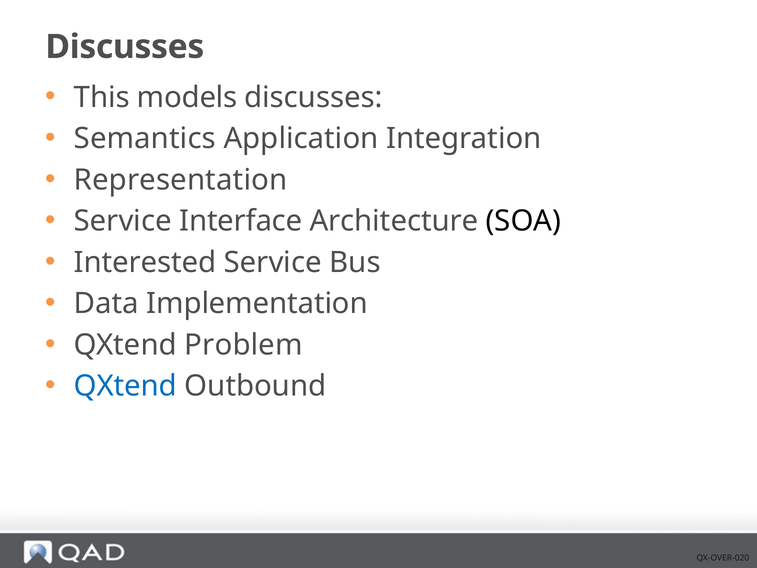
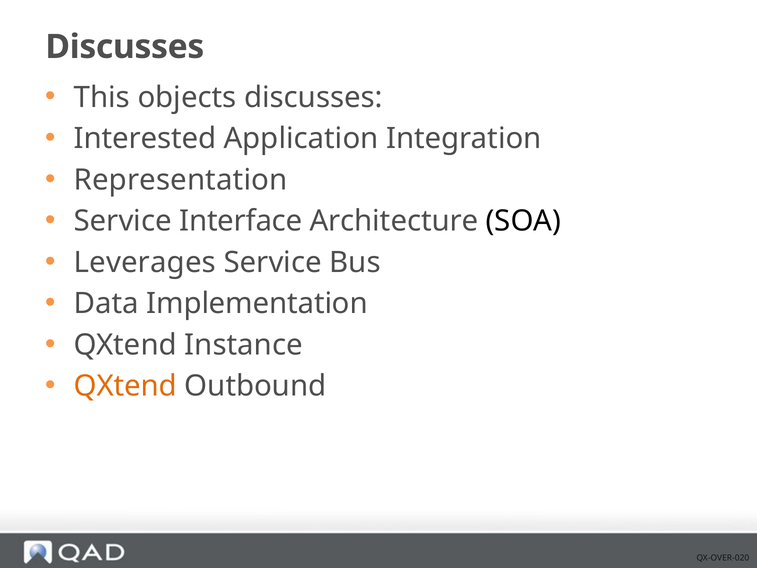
models: models -> objects
Semantics: Semantics -> Interested
Interested: Interested -> Leverages
Problem: Problem -> Instance
QXtend at (125, 386) colour: blue -> orange
